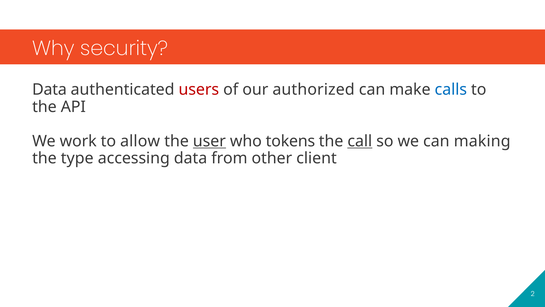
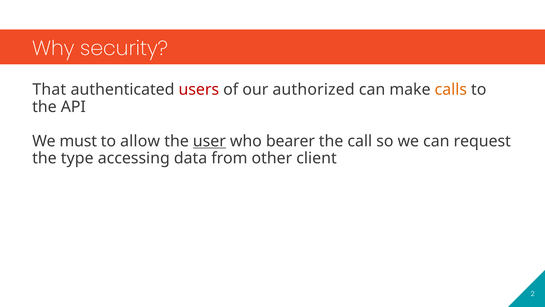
Data at (49, 89): Data -> That
calls colour: blue -> orange
work: work -> must
tokens: tokens -> bearer
call underline: present -> none
making: making -> request
